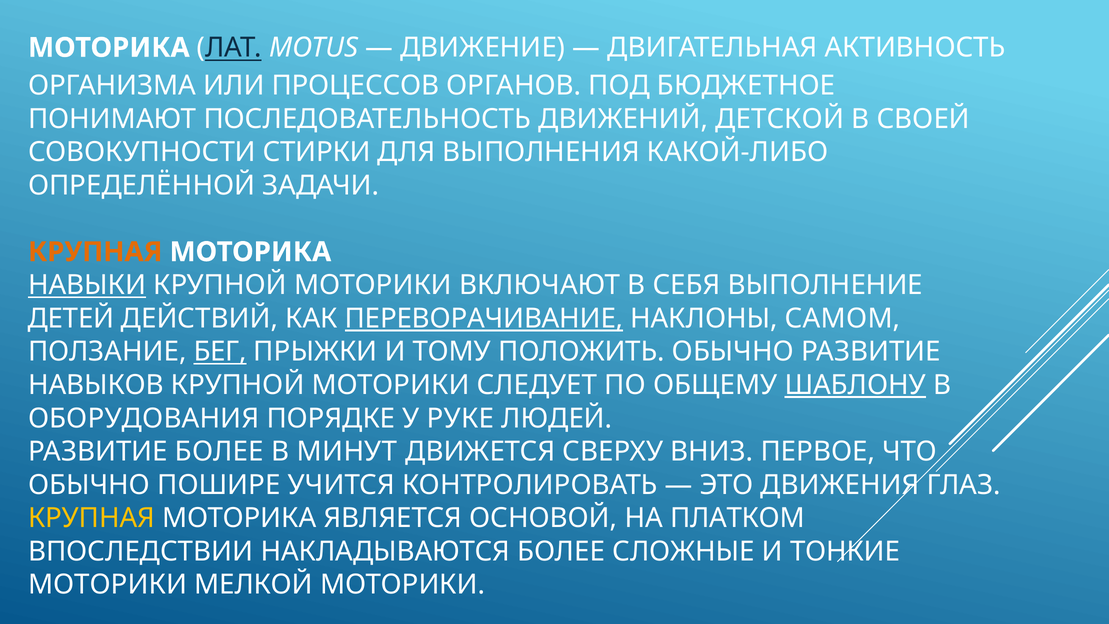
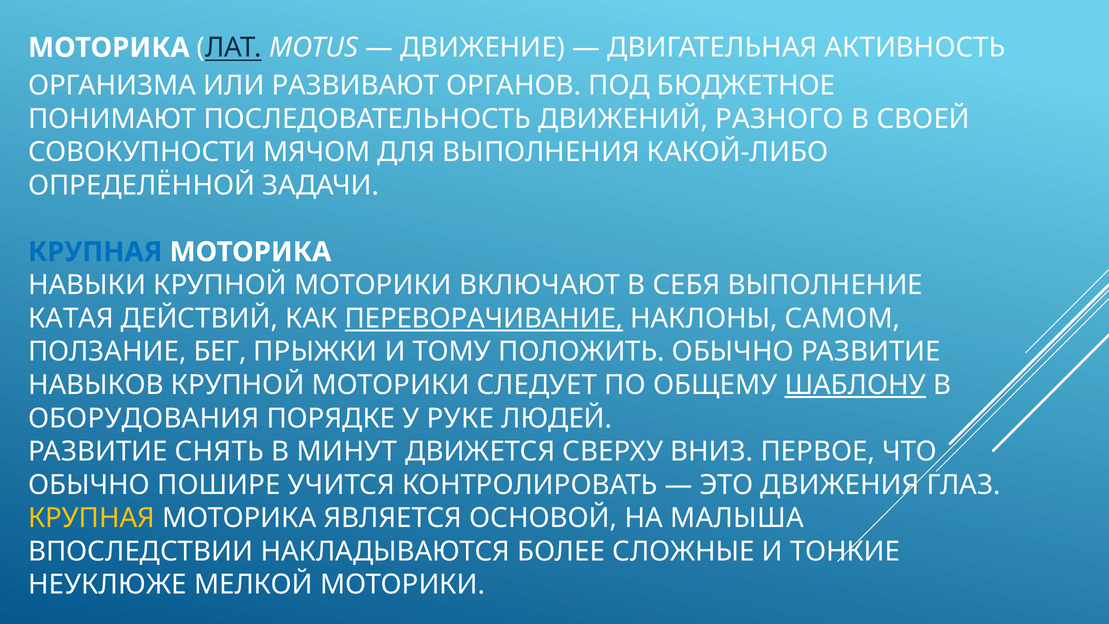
ПРОЦЕССОВ: ПРОЦЕССОВ -> РАЗВИВАЮТ
ДЕТСКОЙ: ДЕТСКОЙ -> РАЗНОГО
СТИРКИ: СТИРКИ -> МЯЧОМ
КРУПНАЯ at (95, 252) colour: orange -> blue
НАВЫКИ underline: present -> none
ДЕТЕЙ: ДЕТЕЙ -> КАТАЯ
БЕГ underline: present -> none
РАЗВИТИЕ БОЛЕЕ: БОЛЕЕ -> СНЯТЬ
ПЛАТКОМ: ПЛАТКОМ -> МАЛЫША
МОТОРИКИ at (108, 585): МОТОРИКИ -> НЕУКЛЮЖЕ
